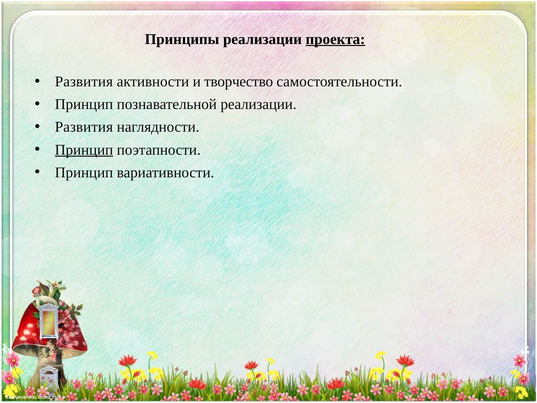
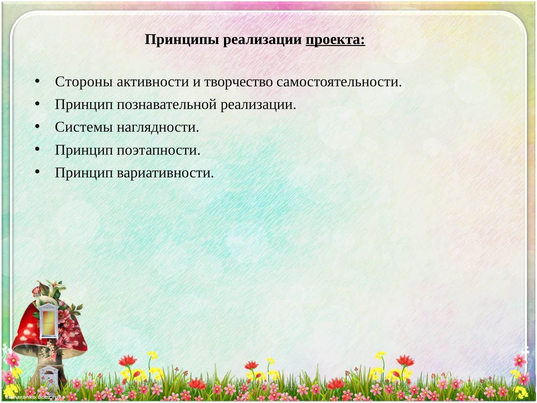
Развития at (84, 82): Развития -> Стороны
Развития at (84, 127): Развития -> Системы
Принцип at (84, 150) underline: present -> none
